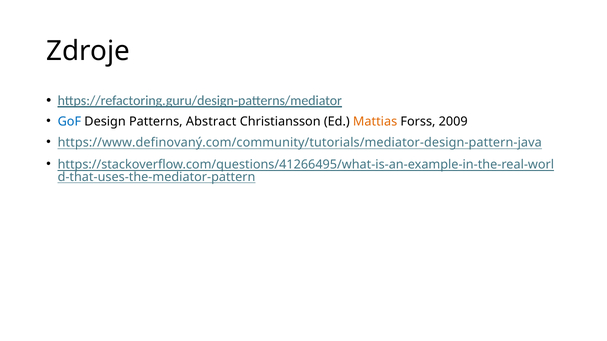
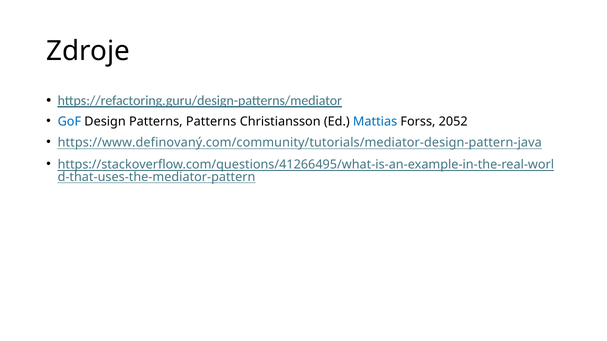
Patterns Abstract: Abstract -> Patterns
Mattias colour: orange -> blue
2009: 2009 -> 2052
